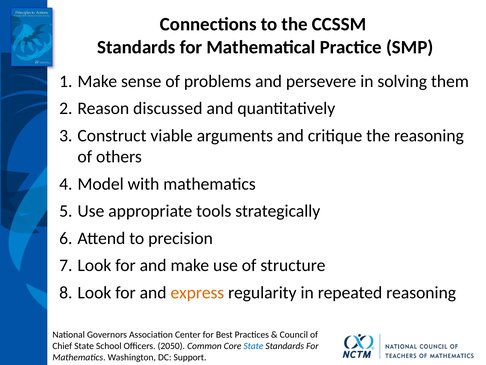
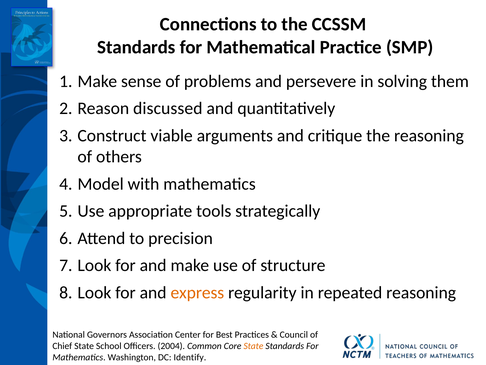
2050: 2050 -> 2004
State at (253, 346) colour: blue -> orange
Support: Support -> Identify
